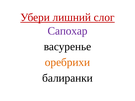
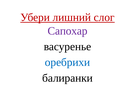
оребрихи colour: orange -> blue
